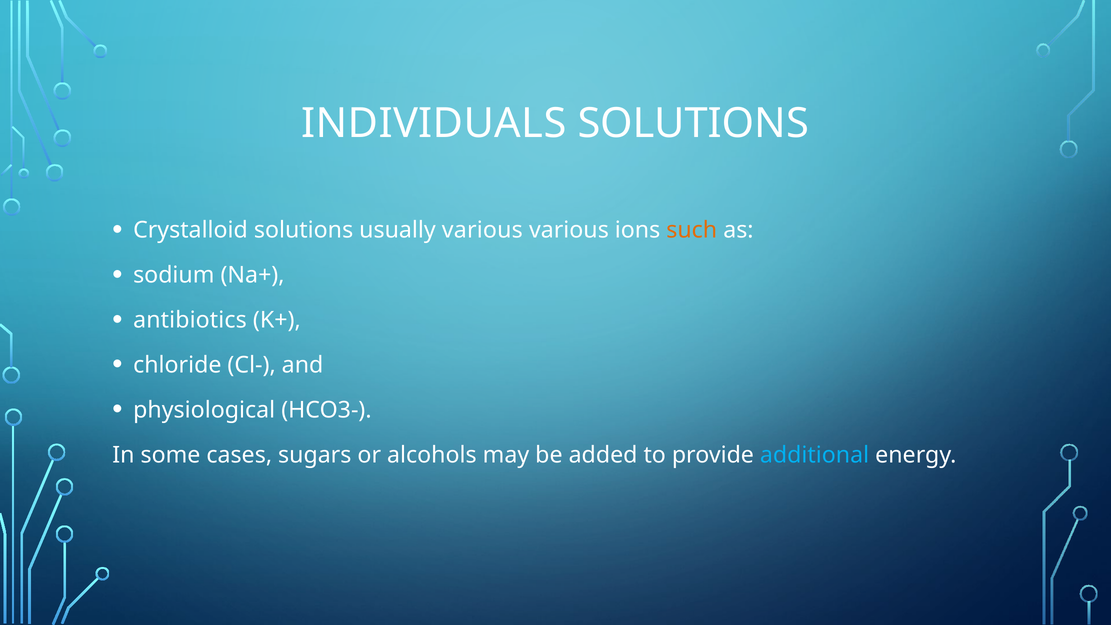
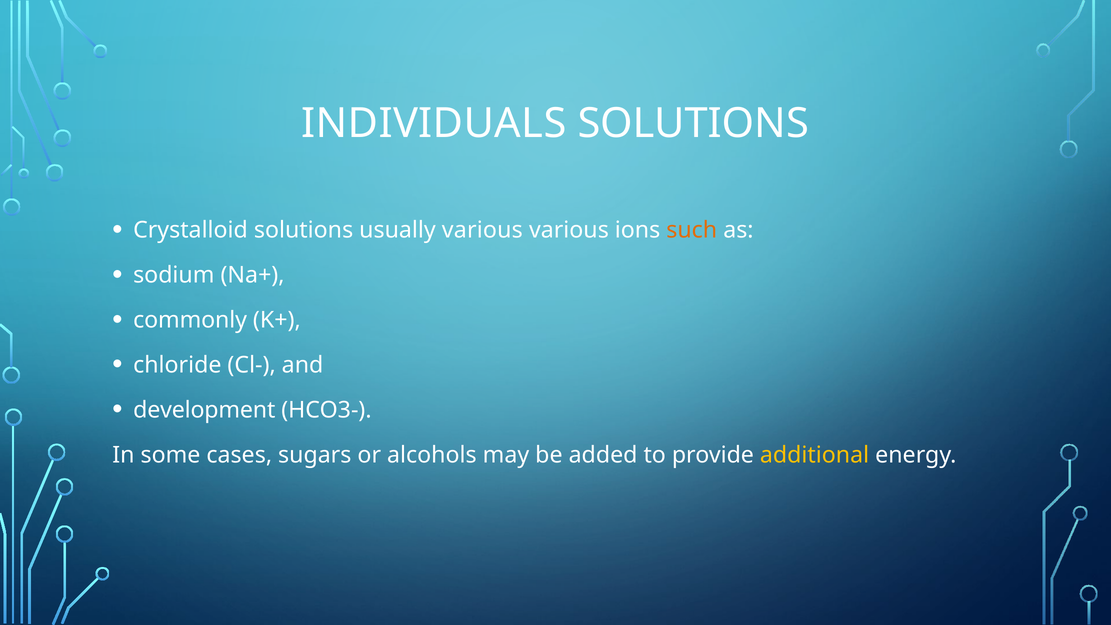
antibiotics: antibiotics -> commonly
physiological: physiological -> development
additional colour: light blue -> yellow
